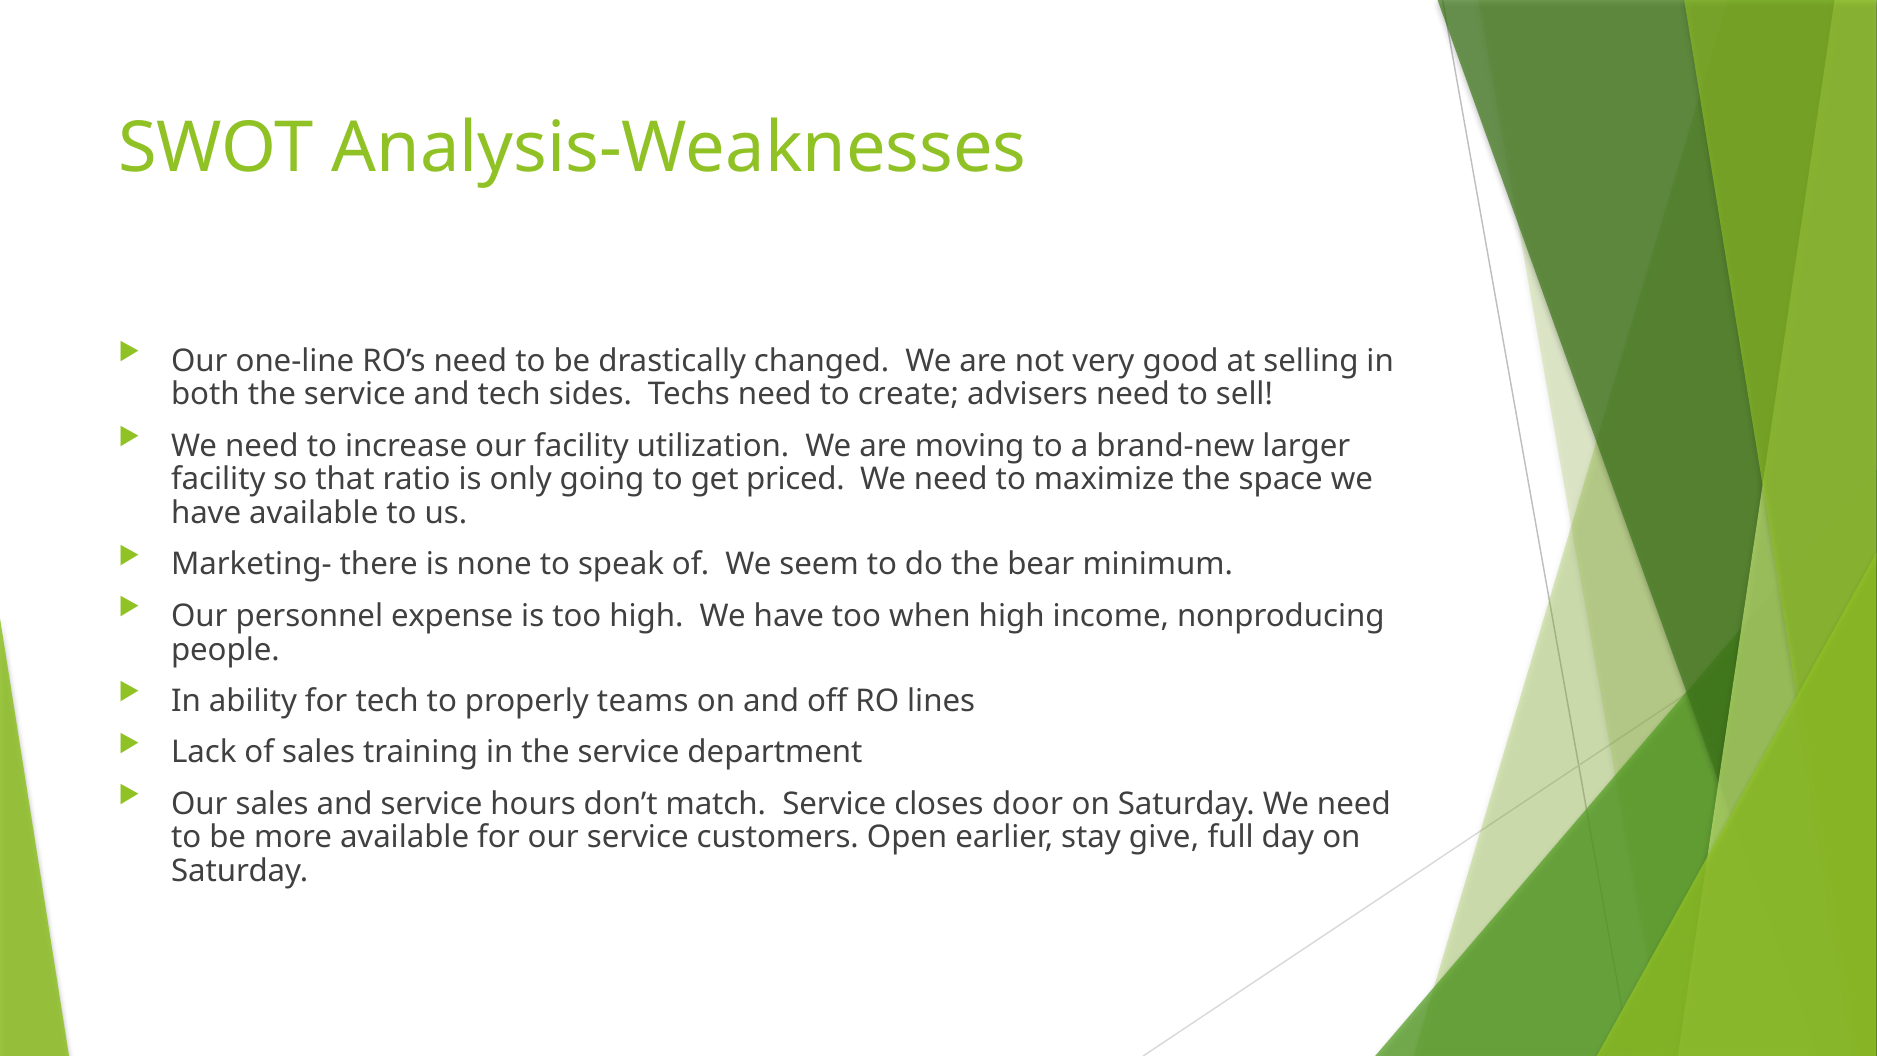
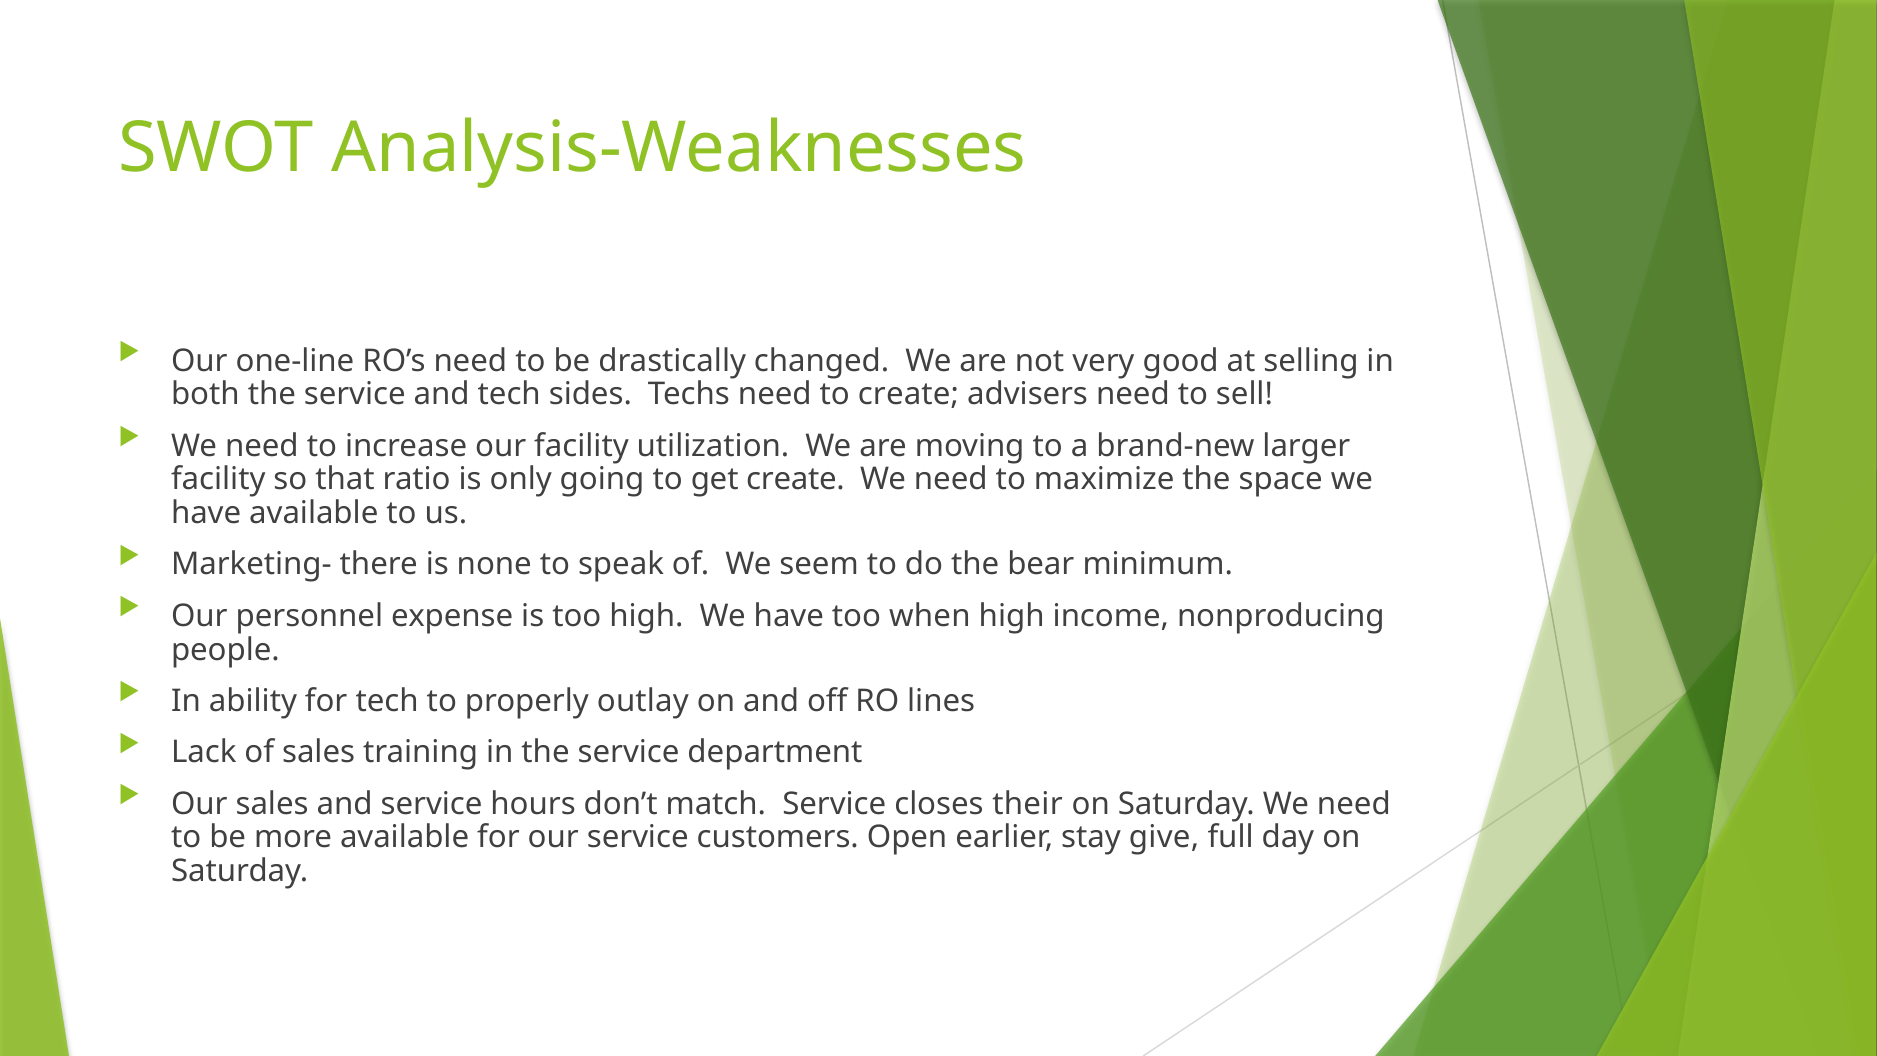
get priced: priced -> create
teams: teams -> outlay
door: door -> their
